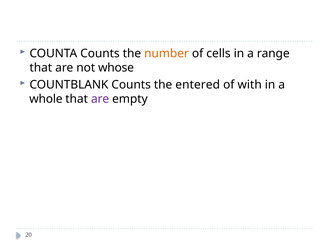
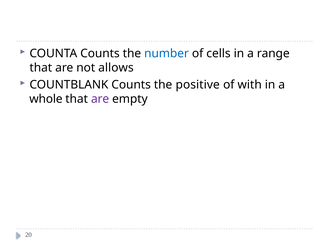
number colour: orange -> blue
whose: whose -> allows
entered: entered -> positive
